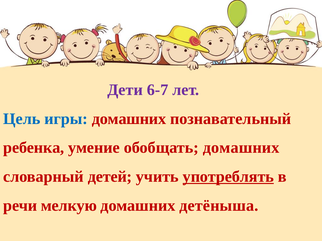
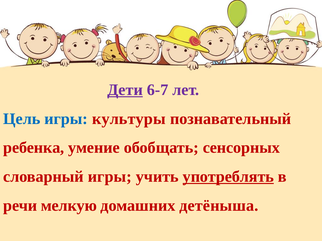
Дети underline: none -> present
игры домашних: домашних -> культуры
обобщать домашних: домашних -> сенсорных
словарный детей: детей -> игры
